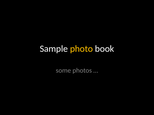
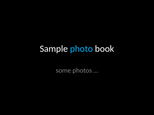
photo colour: yellow -> light blue
